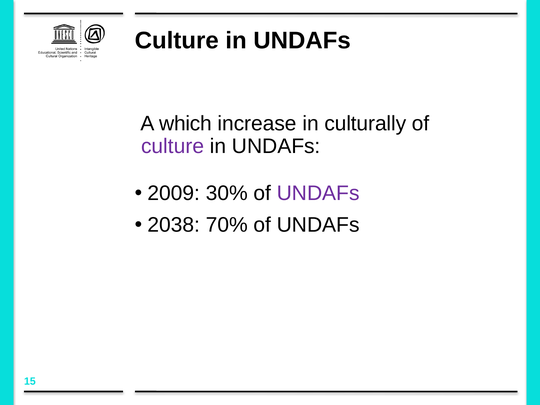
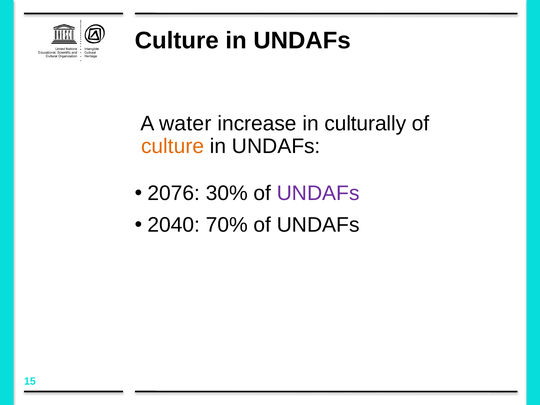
which: which -> water
culture at (173, 146) colour: purple -> orange
2009: 2009 -> 2076
2038: 2038 -> 2040
